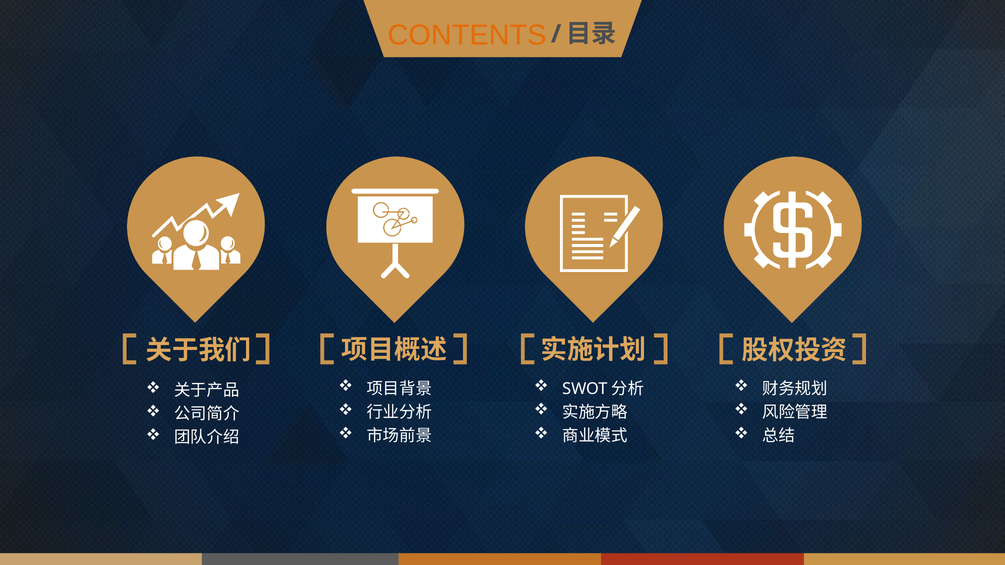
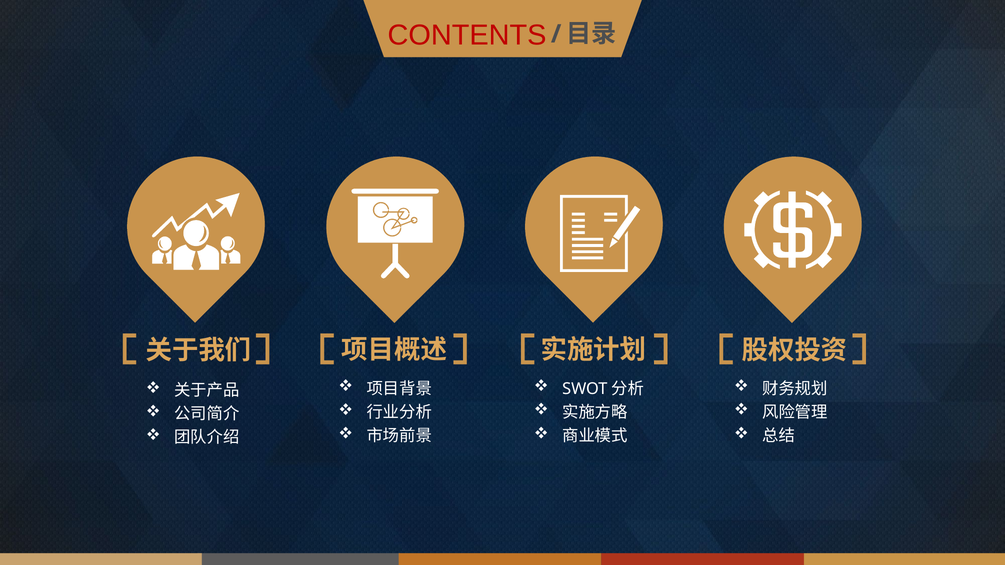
CONTENTS colour: orange -> red
